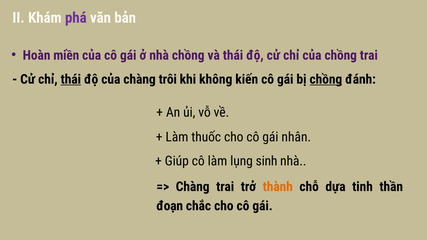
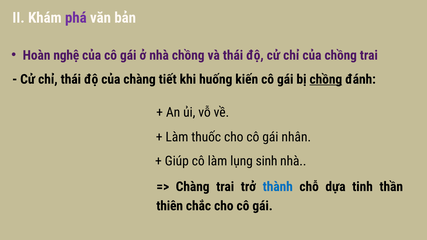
miền: miền -> nghệ
thái at (71, 79) underline: present -> none
trôi: trôi -> tiết
không: không -> huống
thành colour: orange -> blue
đoạn: đoạn -> thiên
